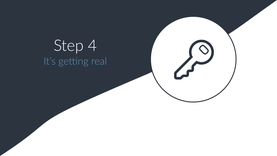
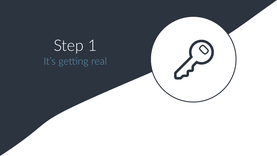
4: 4 -> 1
